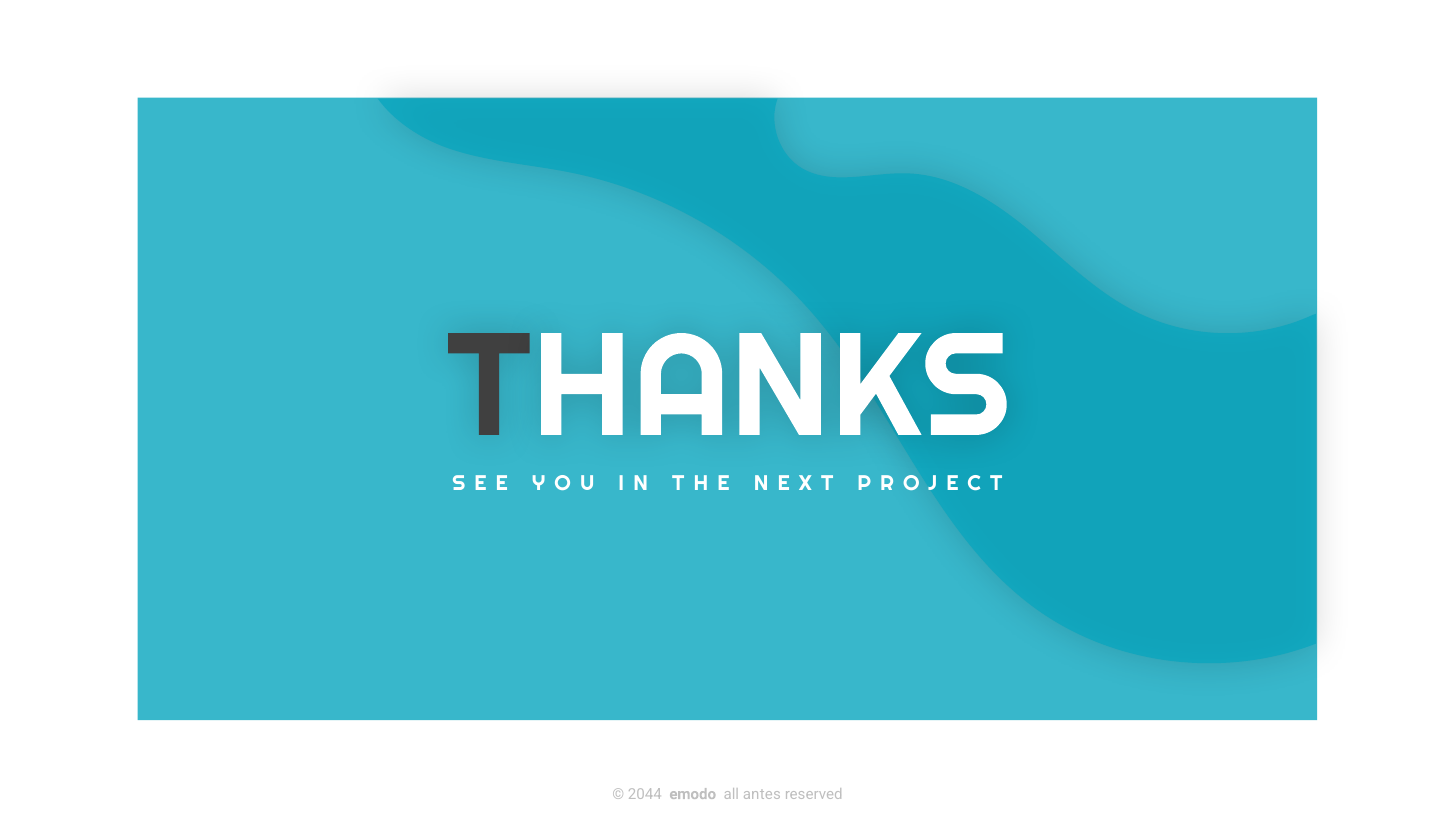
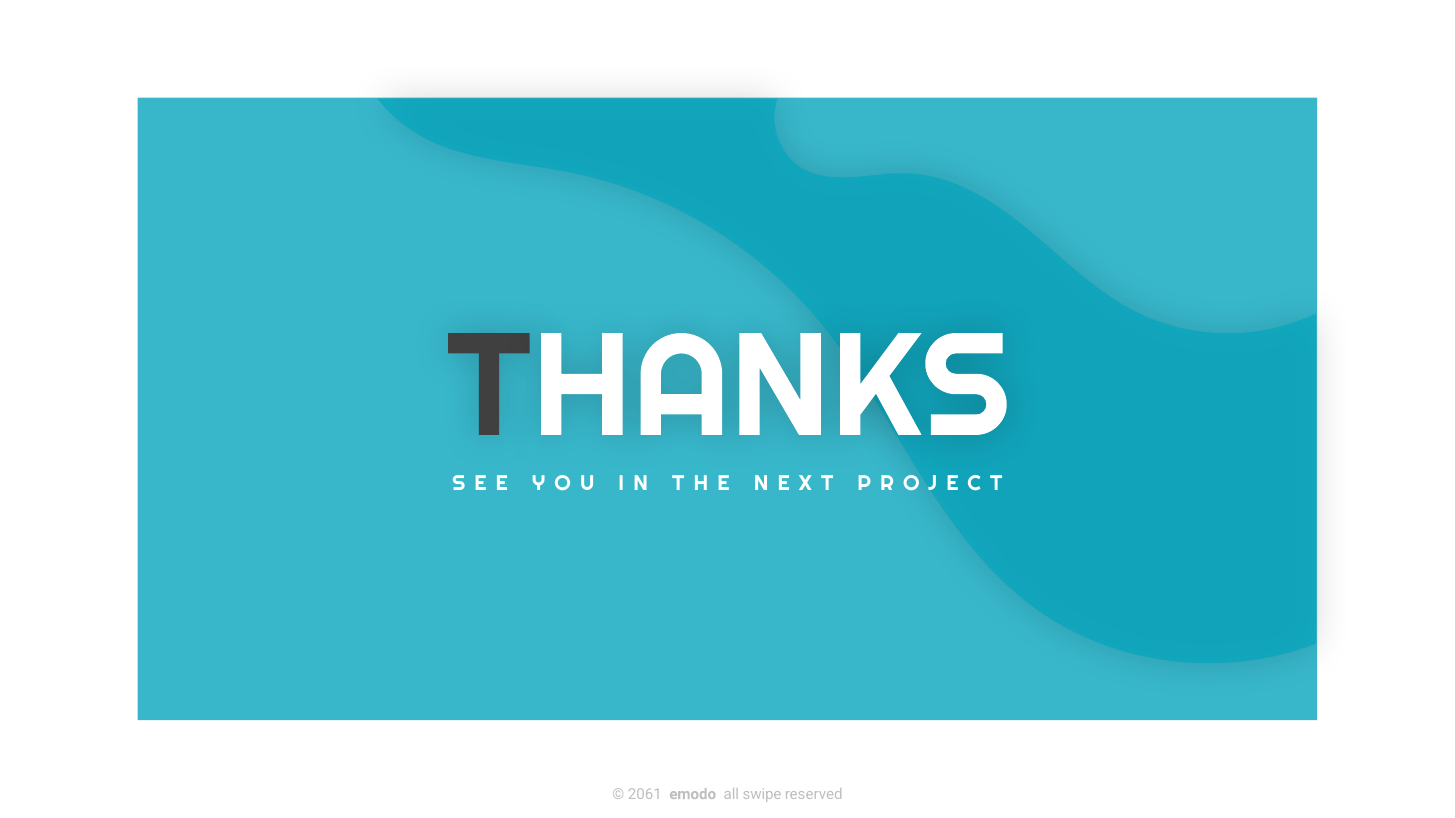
2044: 2044 -> 2061
antes: antes -> swipe
